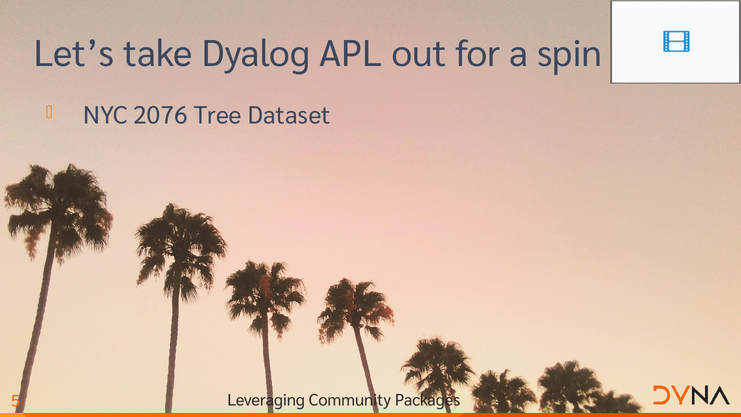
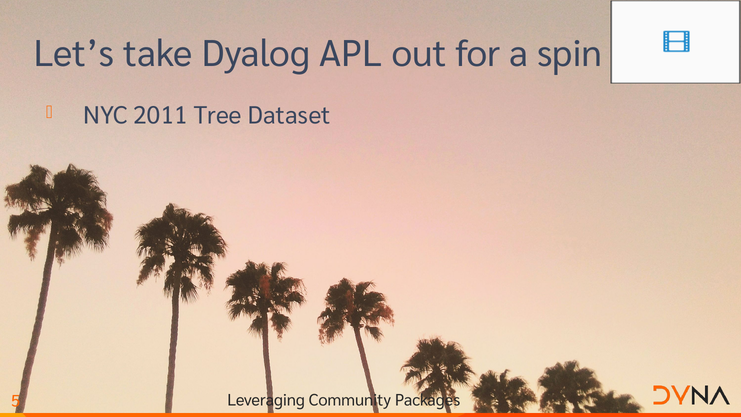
2076: 2076 -> 2011
